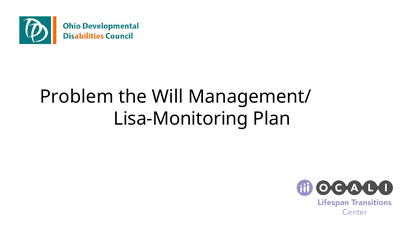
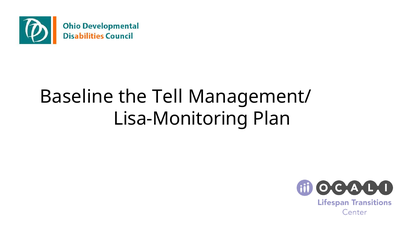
Problem: Problem -> Baseline
Will: Will -> Tell
